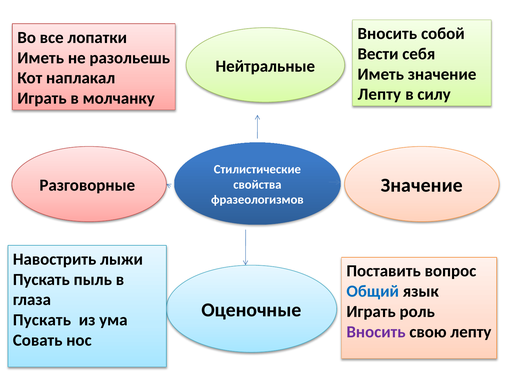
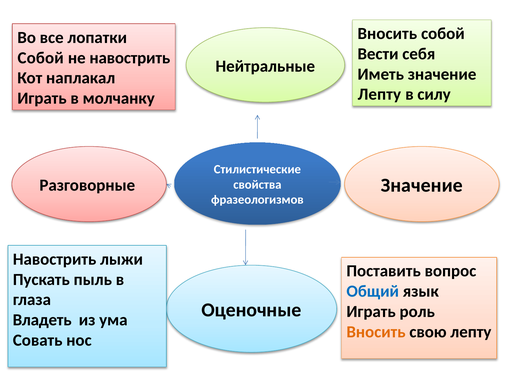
Иметь at (41, 58): Иметь -> Собой
не разольешь: разольешь -> навострить
Пускать at (42, 320): Пускать -> Владеть
Вносить at (376, 332) colour: purple -> orange
